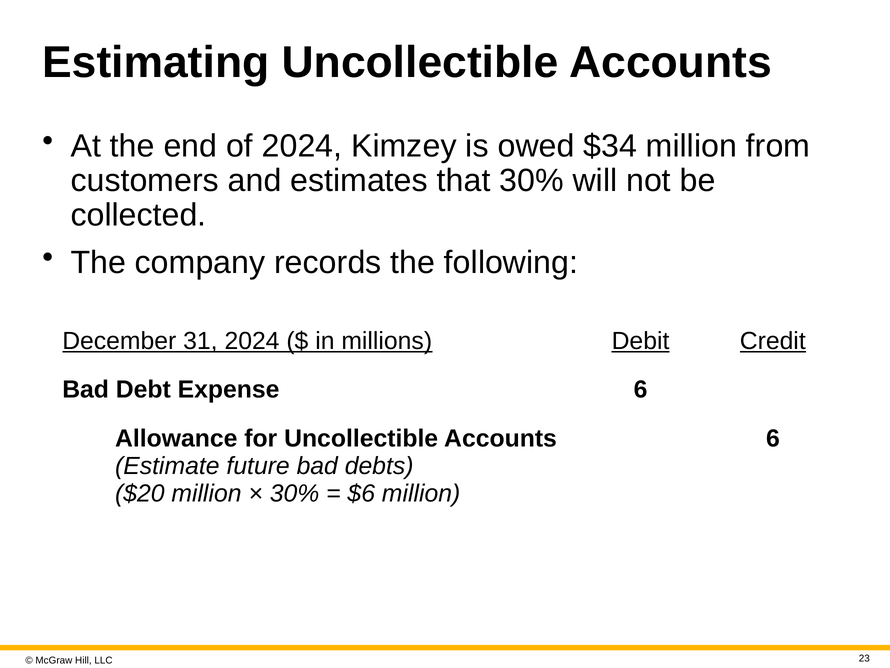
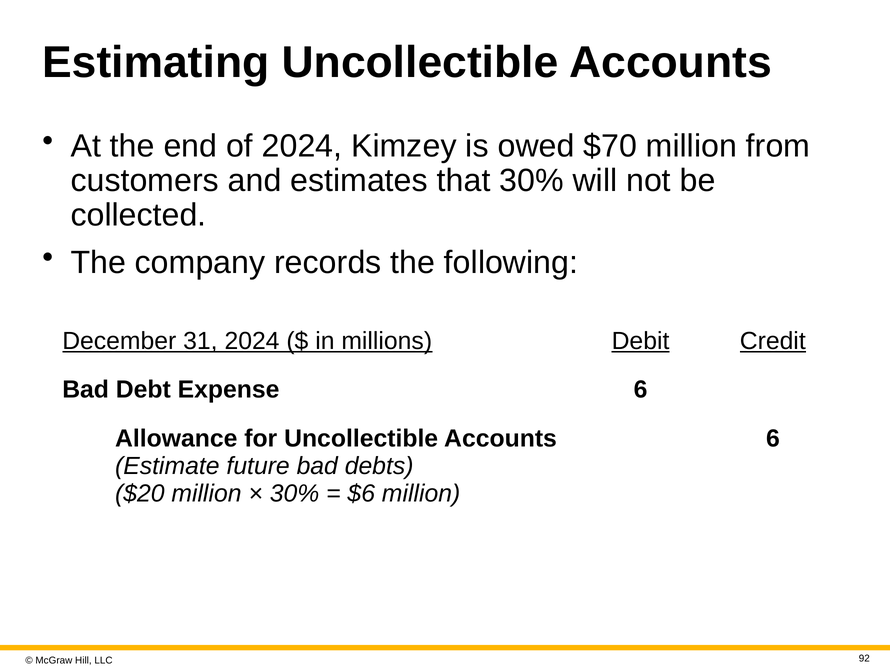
$34: $34 -> $70
23: 23 -> 92
